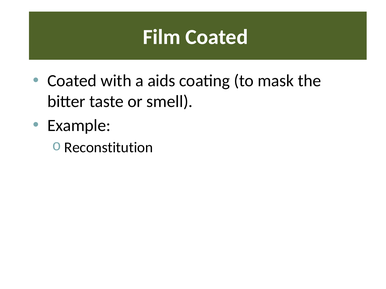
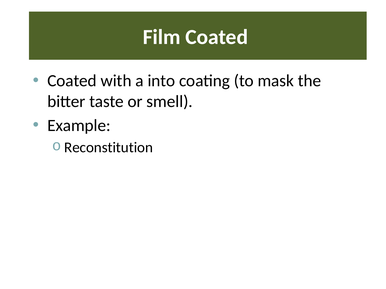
aids: aids -> into
